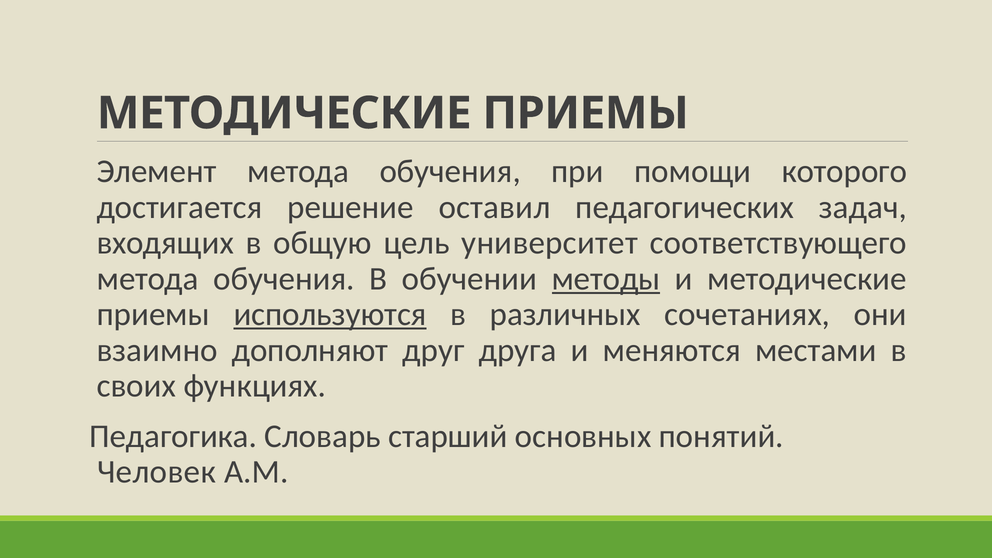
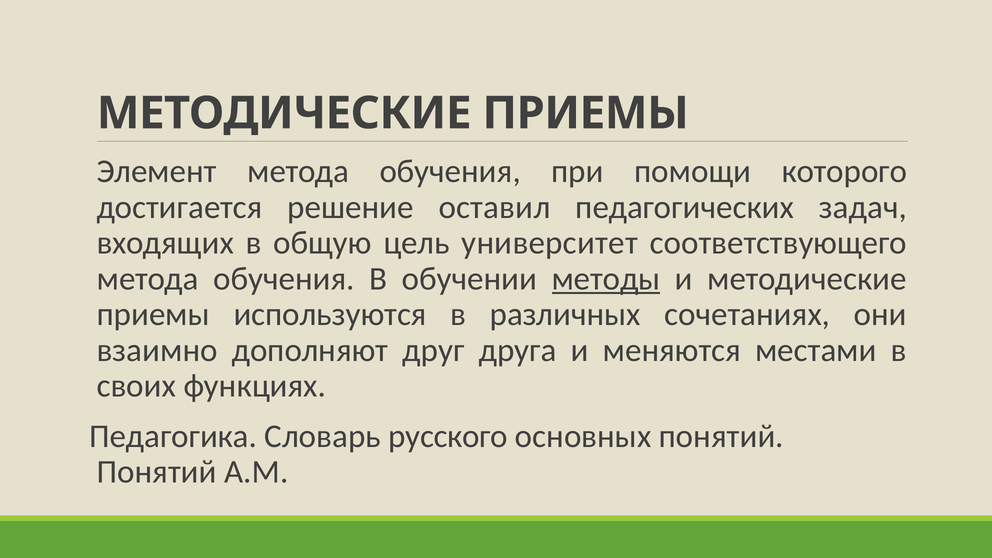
используются underline: present -> none
старший: старший -> русского
Человек at (157, 472): Человек -> Понятий
